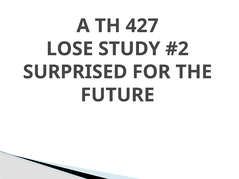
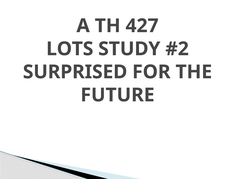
LOSE: LOSE -> LOTS
